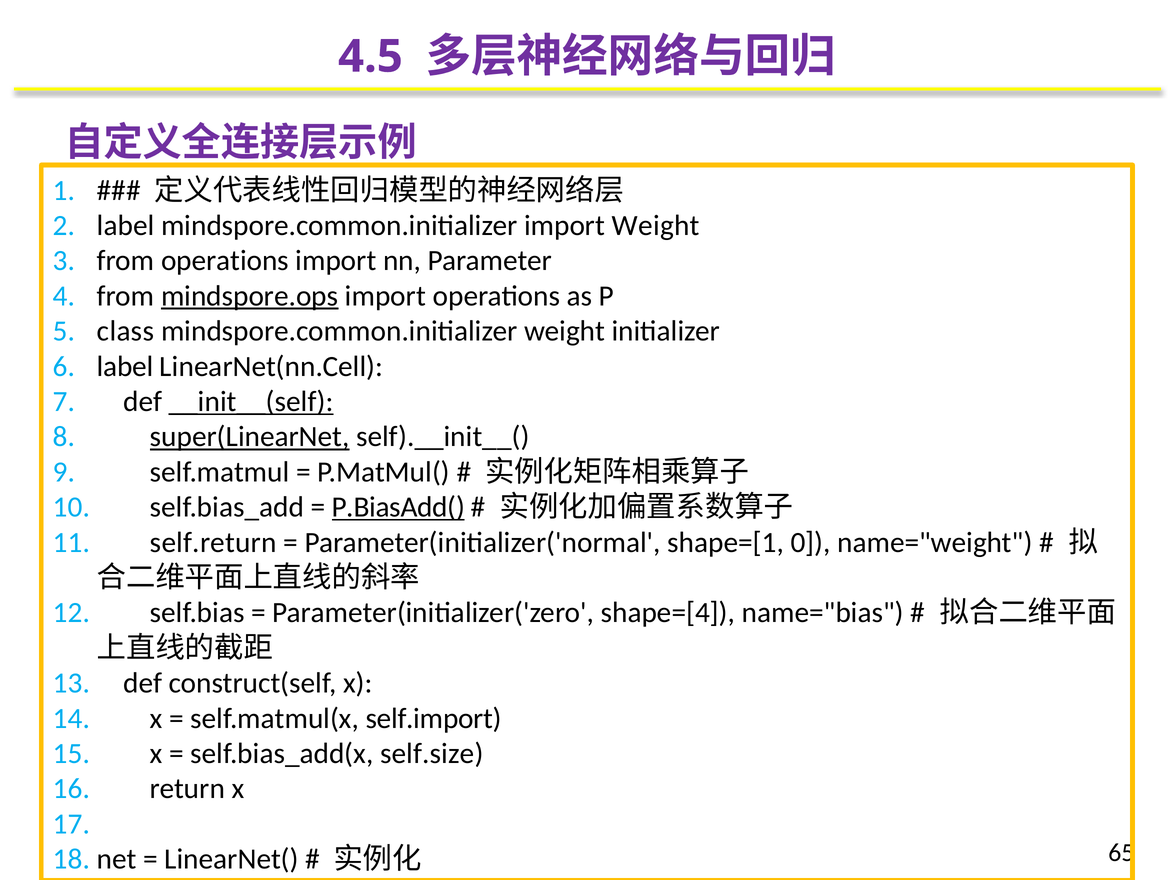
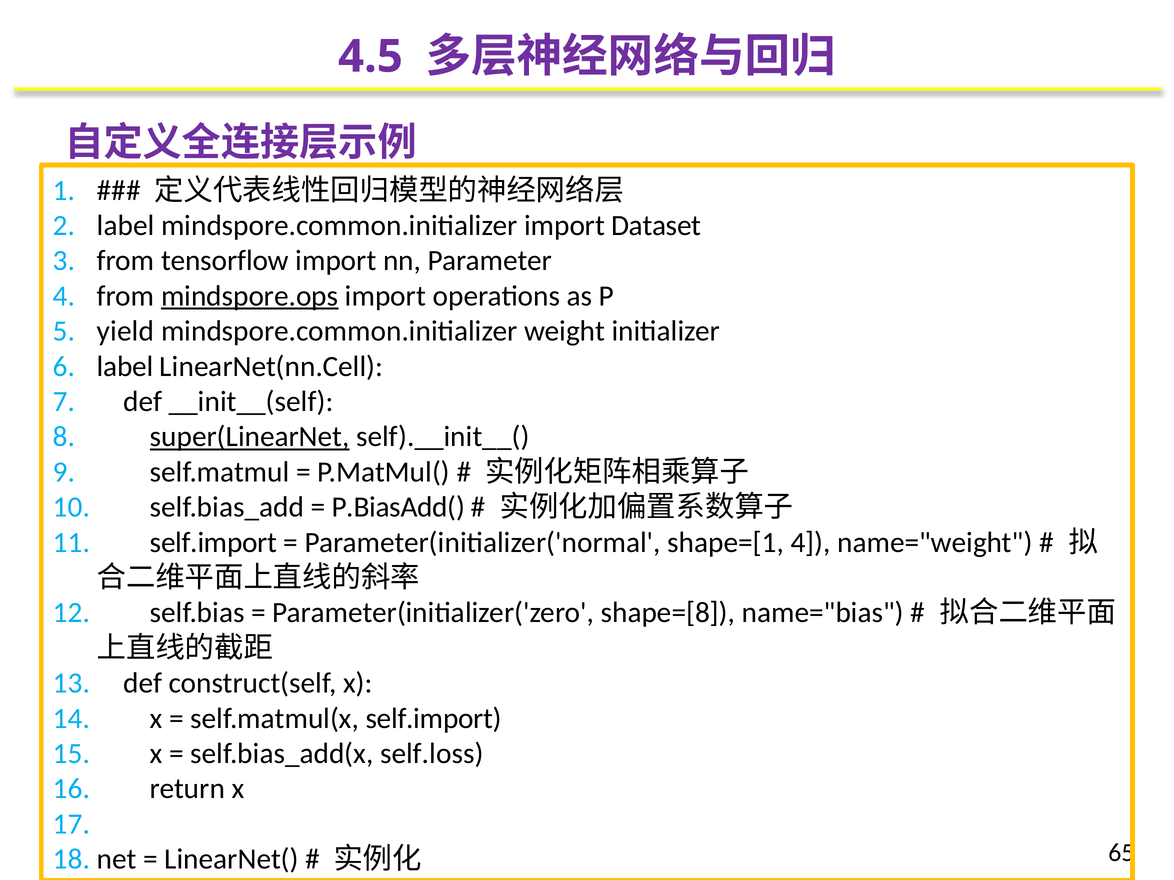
import Weight: Weight -> Dataset
from operations: operations -> tensorflow
class: class -> yield
__init__(self underline: present -> none
P.BiasAdd( underline: present -> none
self.return at (213, 543): self.return -> self.import
shape=[1 0: 0 -> 4
shape=[4: shape=[4 -> shape=[8
self.size: self.size -> self.loss
